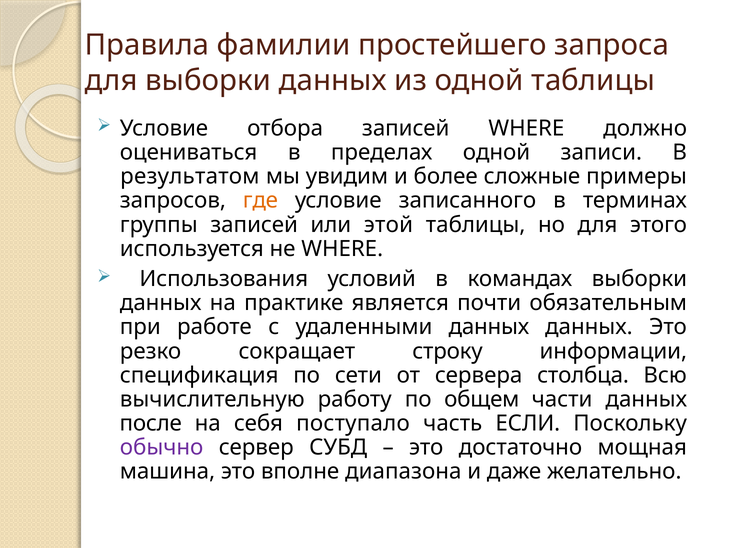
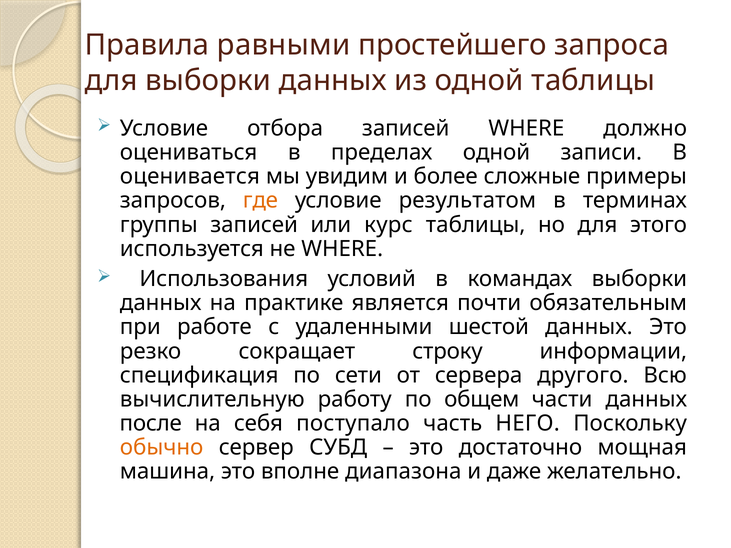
фамилии: фамилии -> равными
результатом: результатом -> оценивается
записанного: записанного -> результатом
этой: этой -> курс
удаленными данных: данных -> шестой
столбца: столбца -> другого
ЕСЛИ: ЕСЛИ -> НЕГО
обычно colour: purple -> orange
